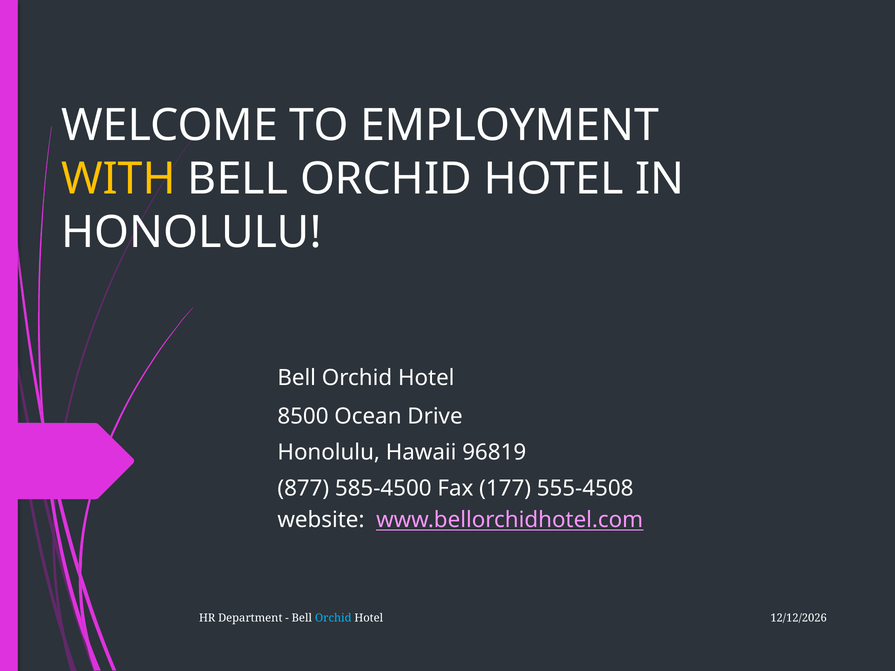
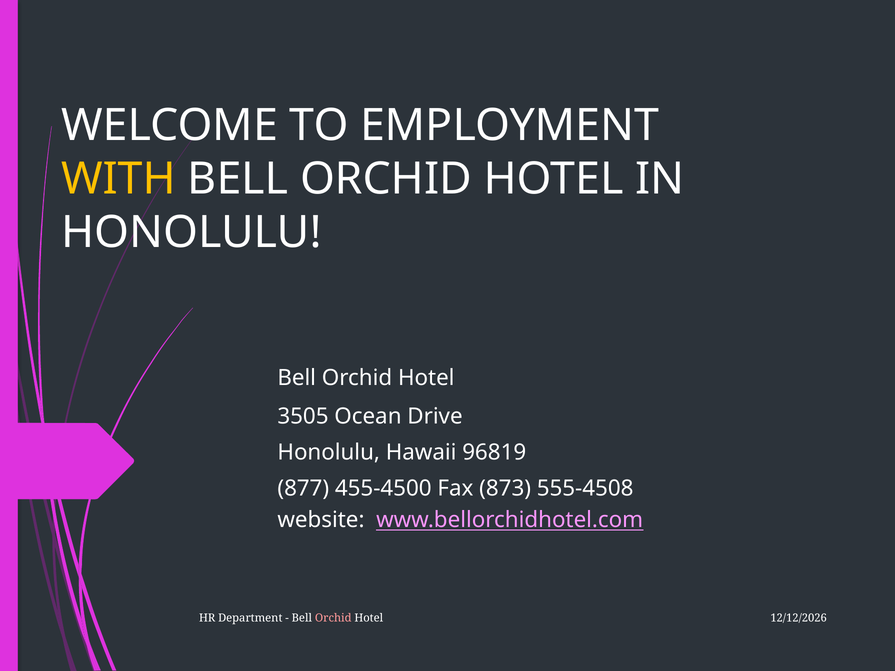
8500: 8500 -> 3505
585-4500: 585-4500 -> 455-4500
177: 177 -> 873
Orchid at (333, 618) colour: light blue -> pink
